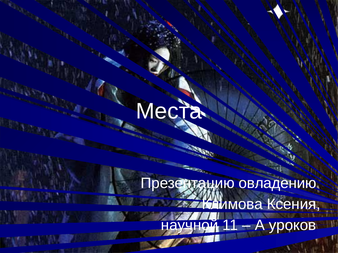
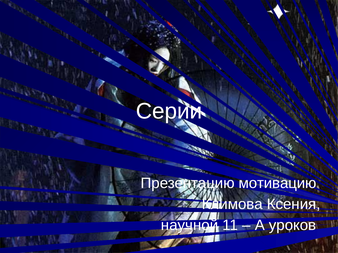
Места: Места -> Серии
овладению: овладению -> мотивацию
